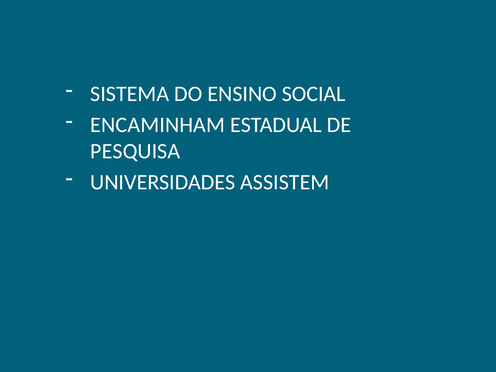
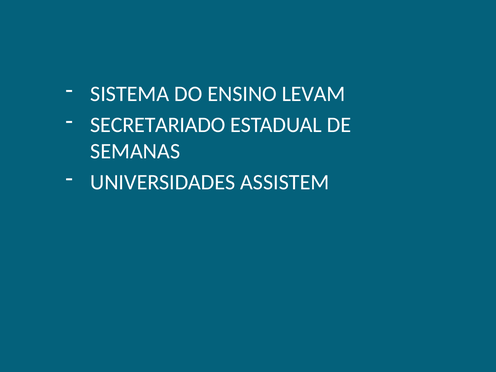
SOCIAL: SOCIAL -> LEVAM
ENCAMINHAM: ENCAMINHAM -> SECRETARIADO
PESQUISA: PESQUISA -> SEMANAS
